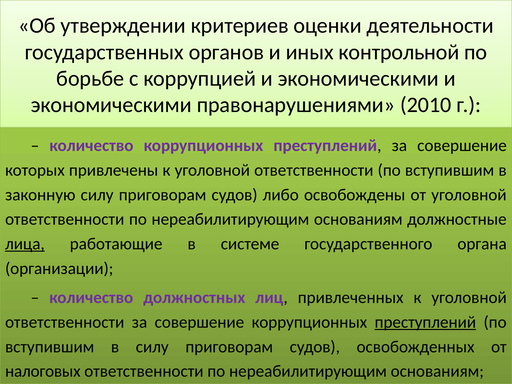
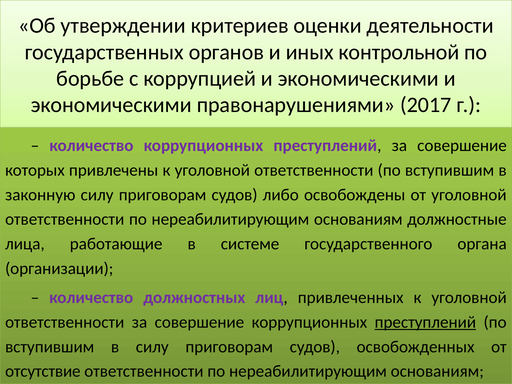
2010: 2010 -> 2017
лица underline: present -> none
налоговых: налоговых -> отсутствие
